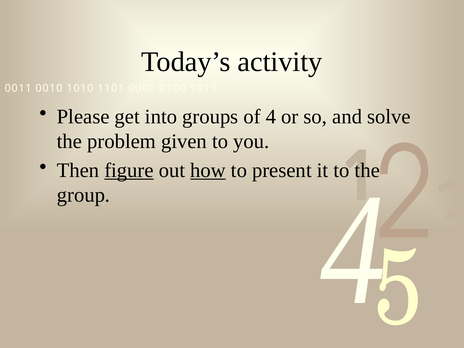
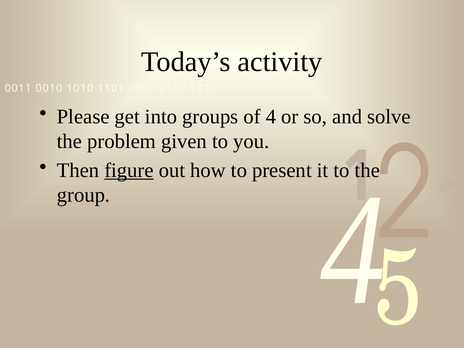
how underline: present -> none
